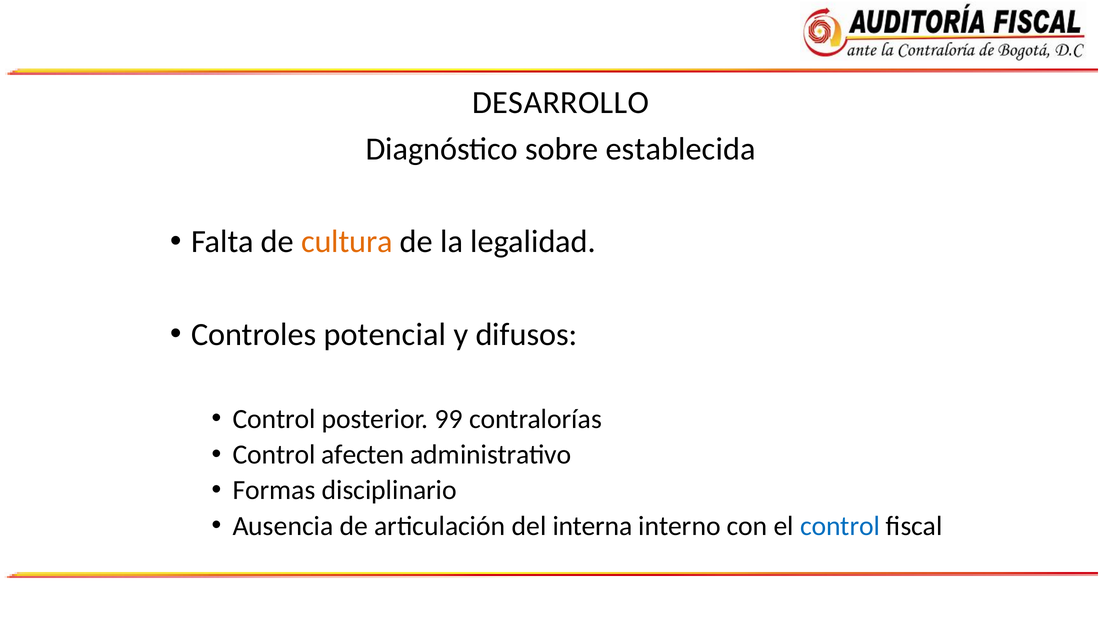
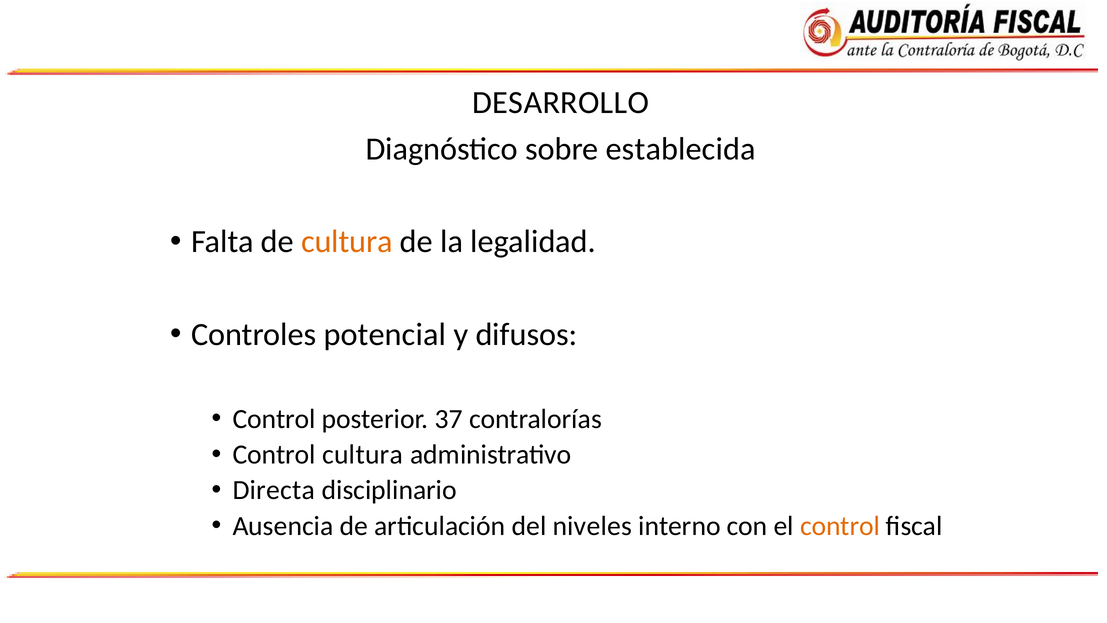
99: 99 -> 37
Control afecten: afecten -> cultura
Formas: Formas -> Directa
interna: interna -> niveles
control at (840, 526) colour: blue -> orange
